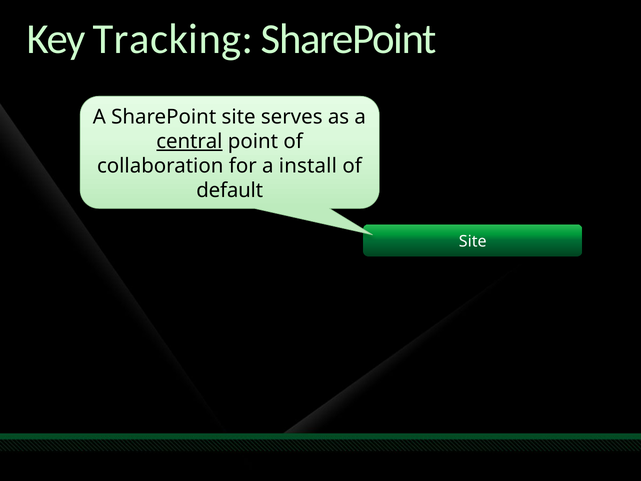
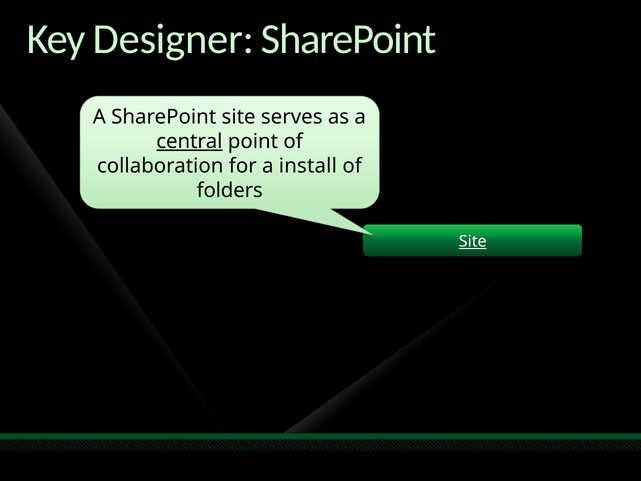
Tracking: Tracking -> Designer
default: default -> folders
Site at (473, 241) underline: none -> present
